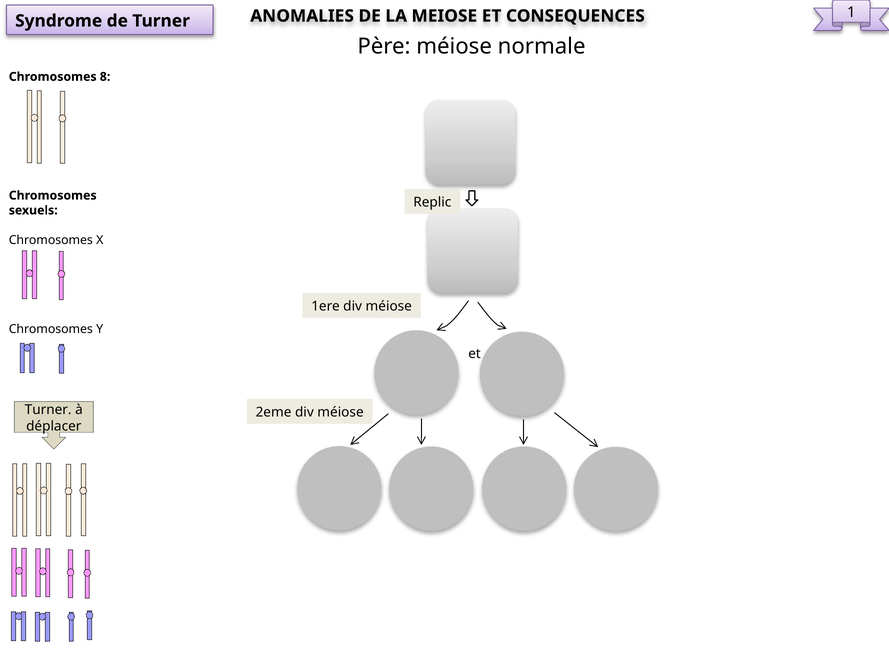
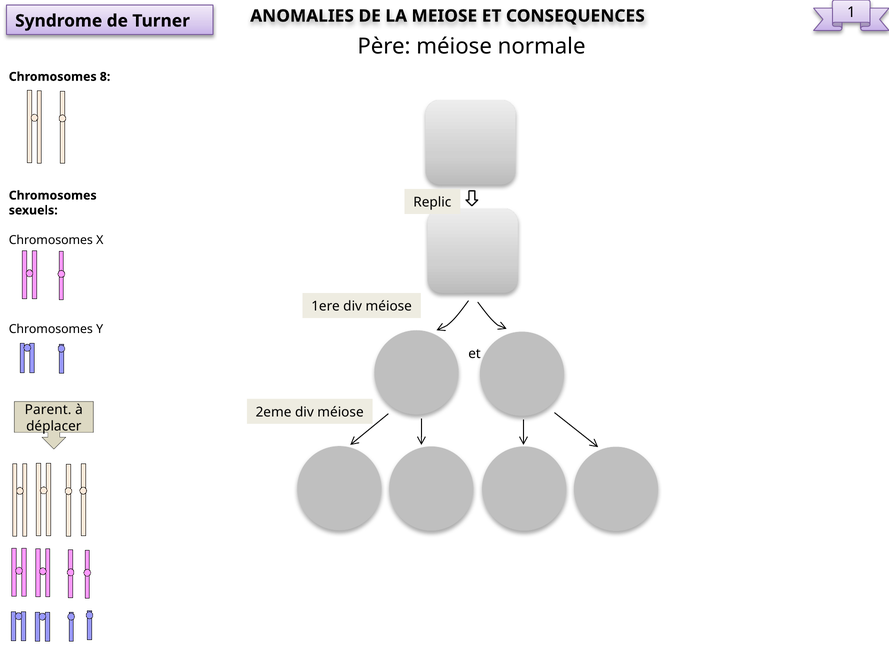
Turner at (48, 410): Turner -> Parent
